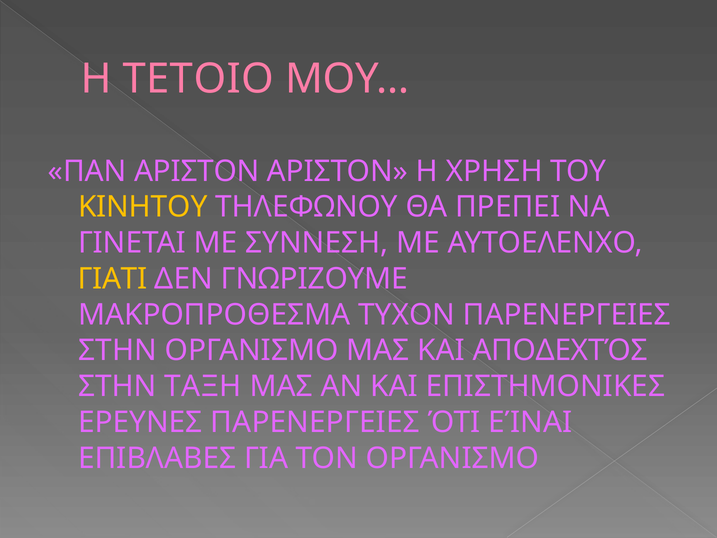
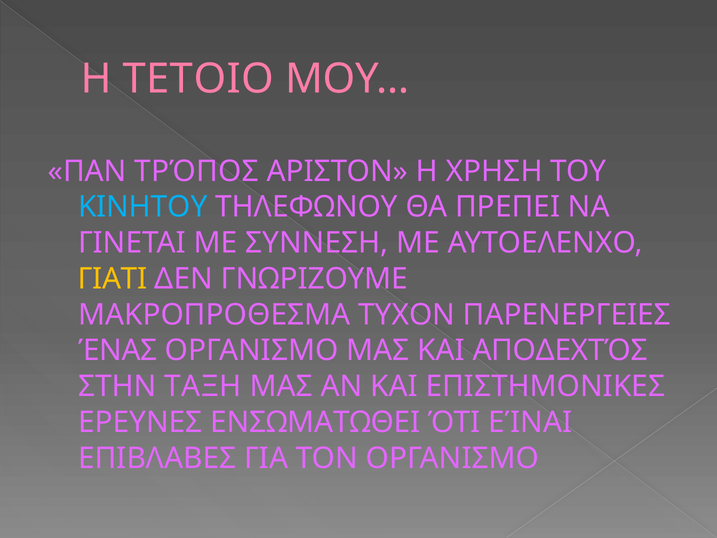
ΠΑΝ ΑΡΙΣΤΟΝ: ΑΡΙΣΤΟΝ -> ΤΡΌΠΟΣ
ΚΙΝΗΤΟΥ colour: yellow -> light blue
ΣΤΗΝ at (118, 350): ΣΤΗΝ -> ΈΝΑΣ
ΕΡΕΥΝΕΣ ΠΑΡΕΝΕΡΓΕΙΕΣ: ΠΑΡΕΝΕΡΓΕΙΕΣ -> ΕΝΣΩΜΑΤΩΘΕΙ
